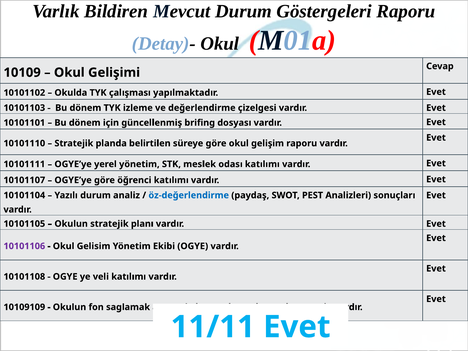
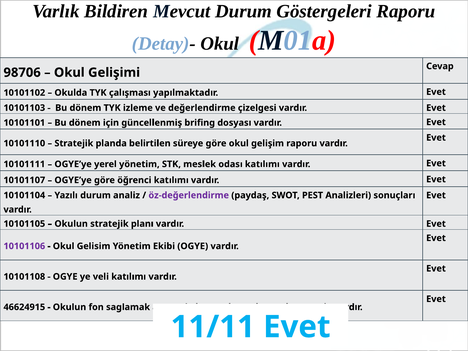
10109: 10109 -> 98706
öz-değerlendirme colour: blue -> purple
10109109: 10109109 -> 46624915
